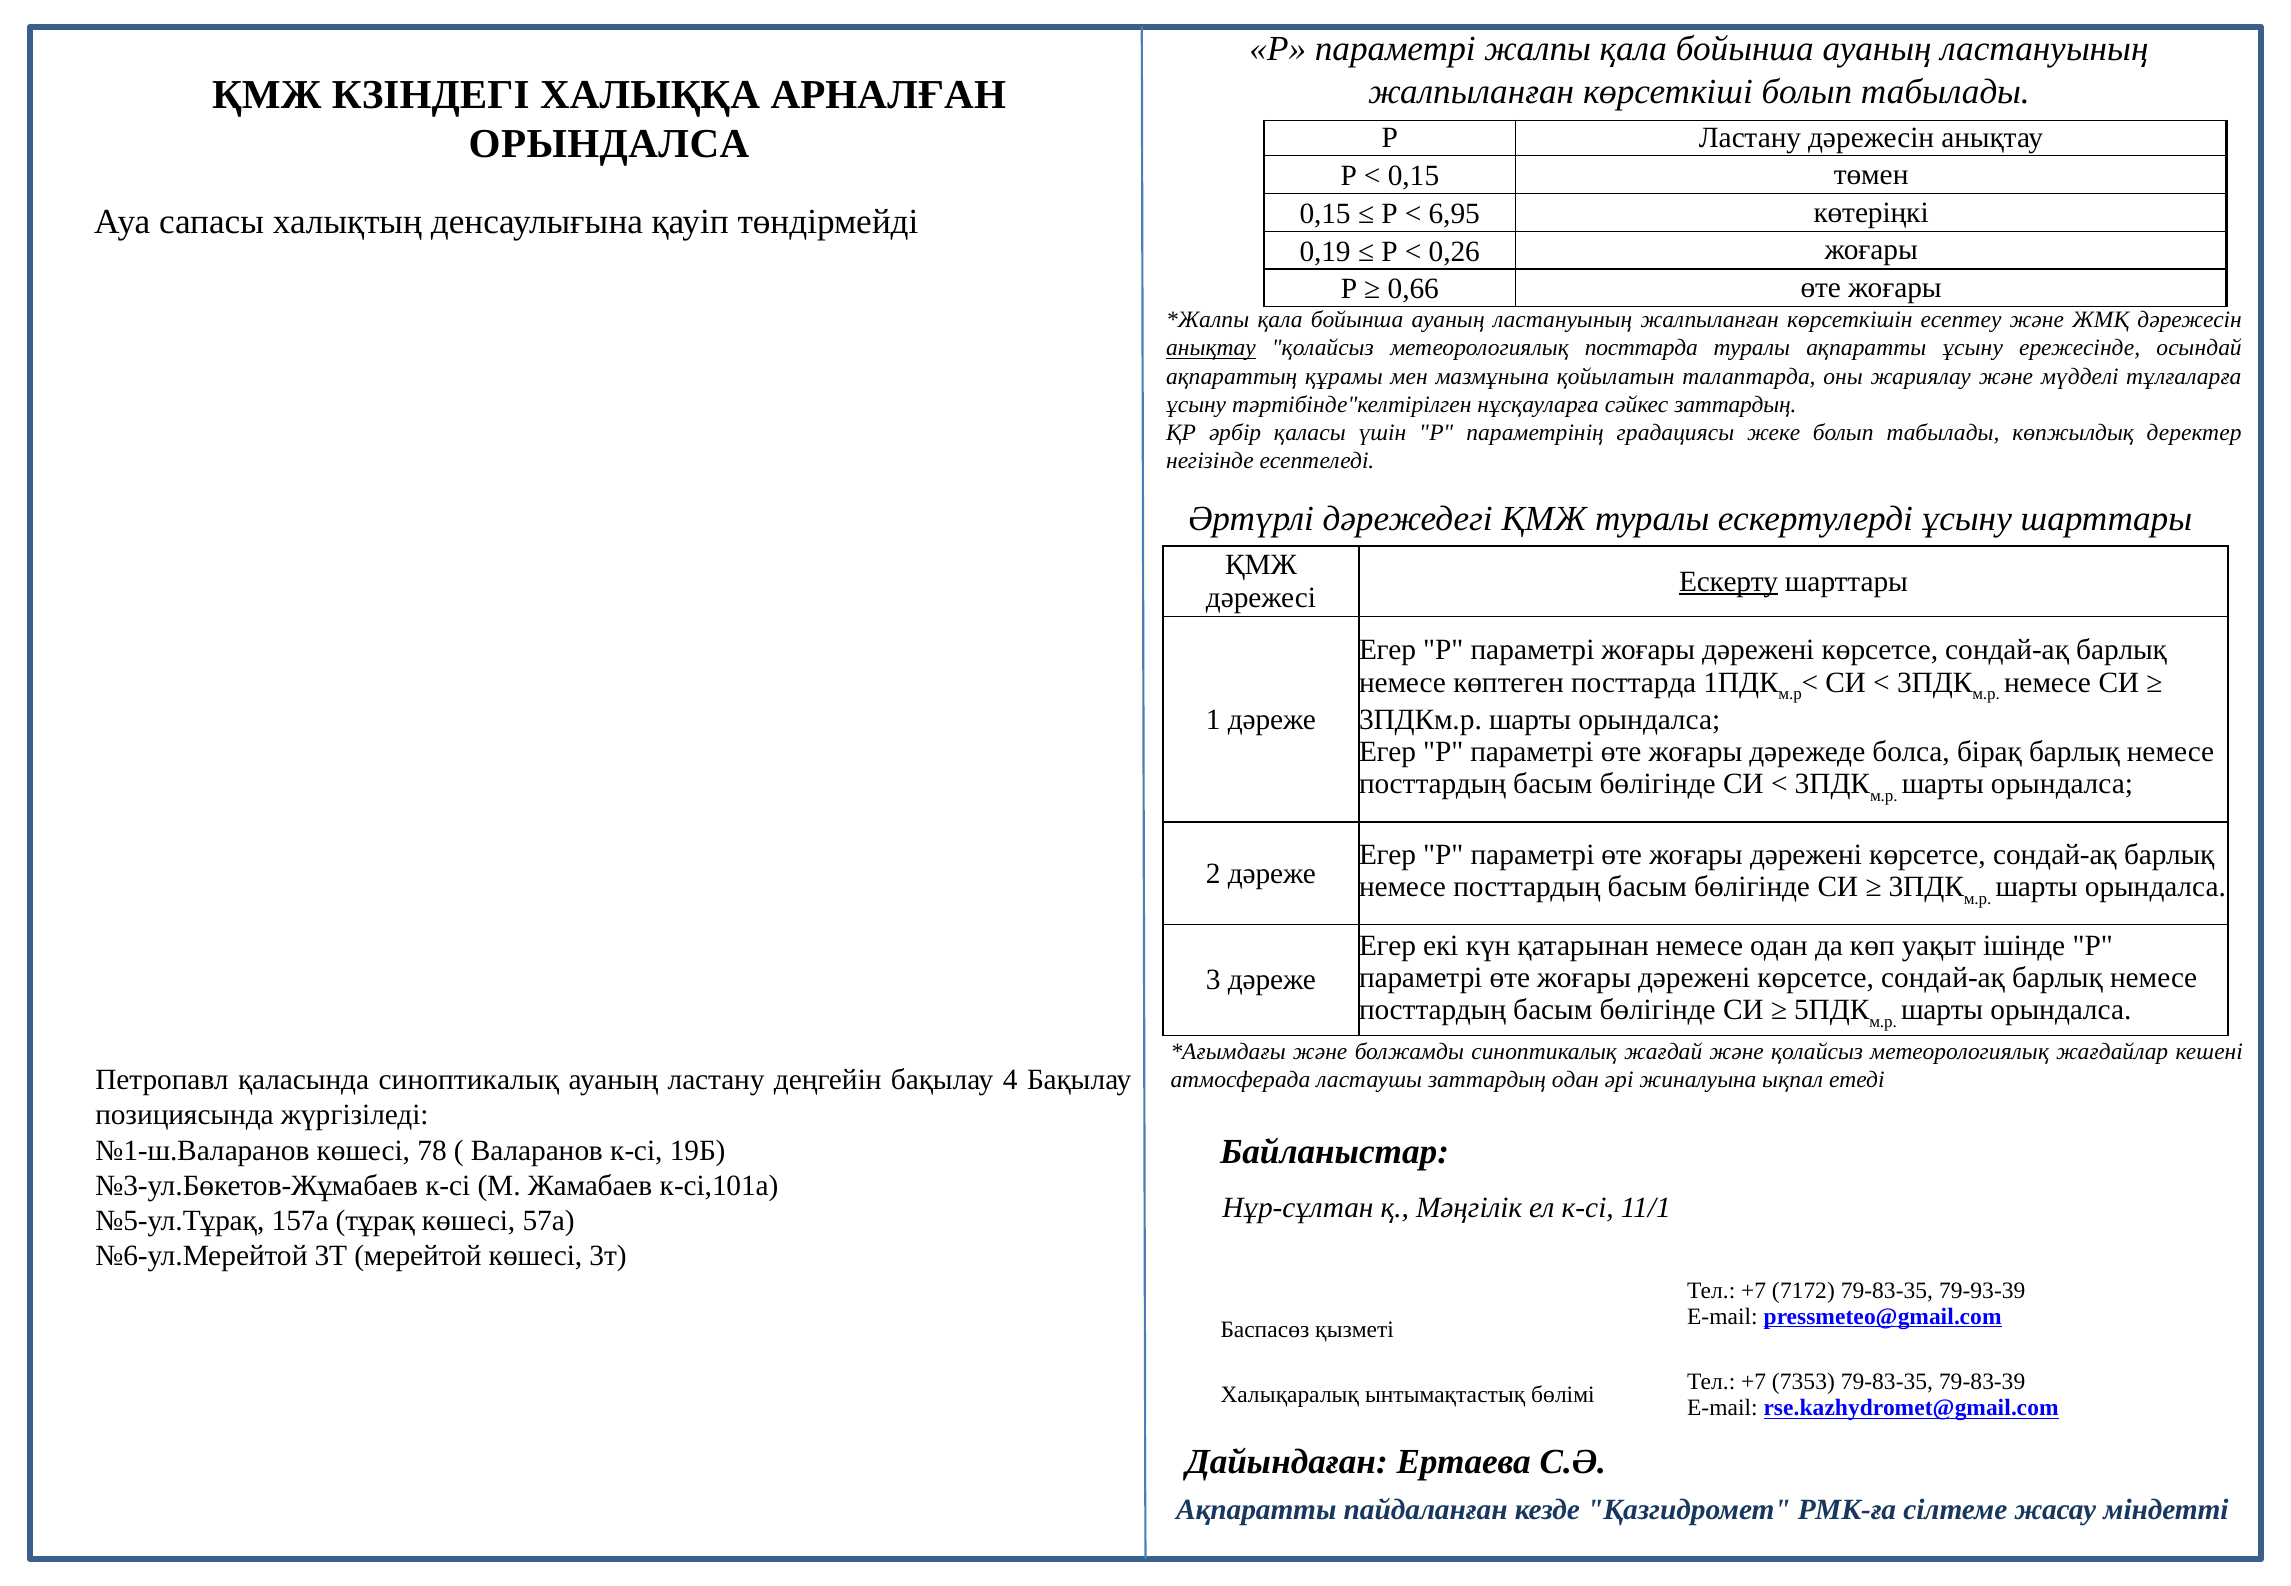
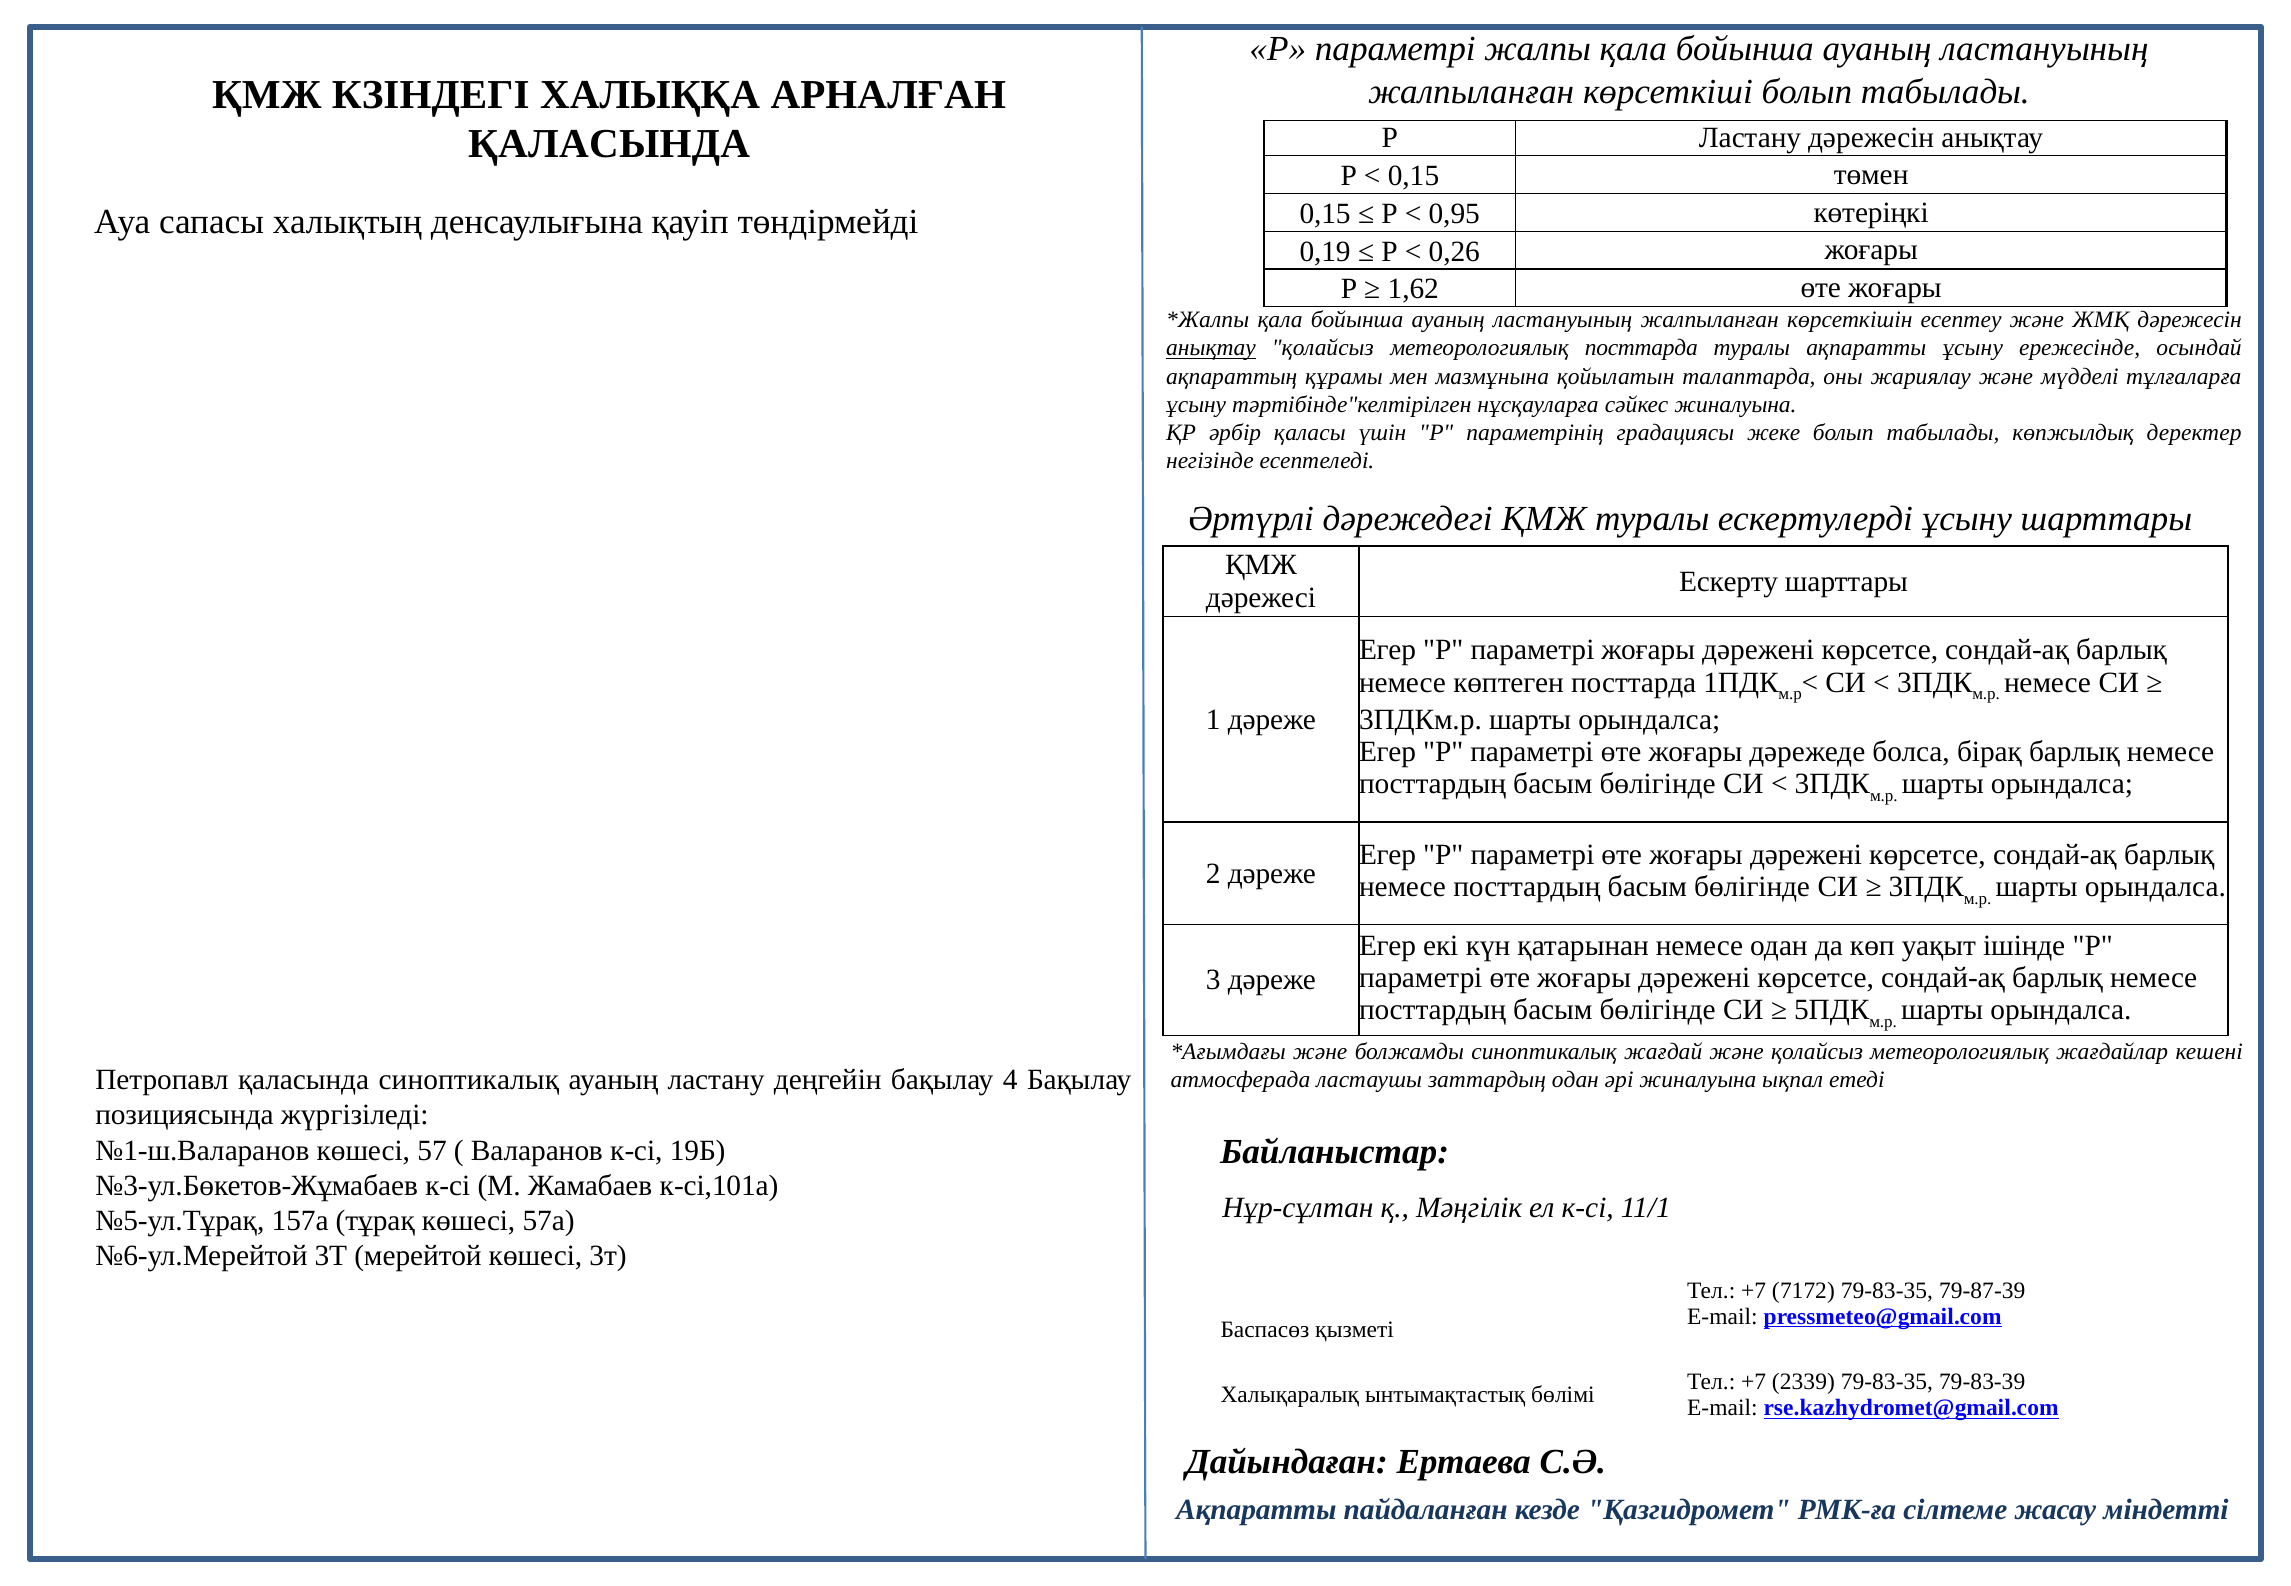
ОРЫНДАЛСА at (609, 144): ОРЫНДАЛСА -> ҚАЛАСЫНДА
6,95: 6,95 -> 0,95
0,66: 0,66 -> 1,62
сәйкес заттардың: заттардың -> жиналуына
Ескерту underline: present -> none
78: 78 -> 57
79-93-39: 79-93-39 -> 79-87-39
7353: 7353 -> 2339
